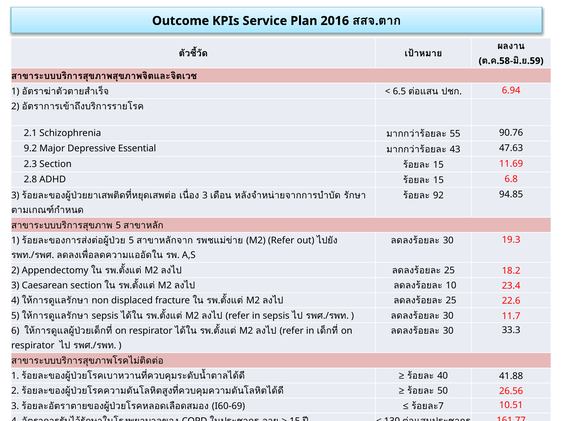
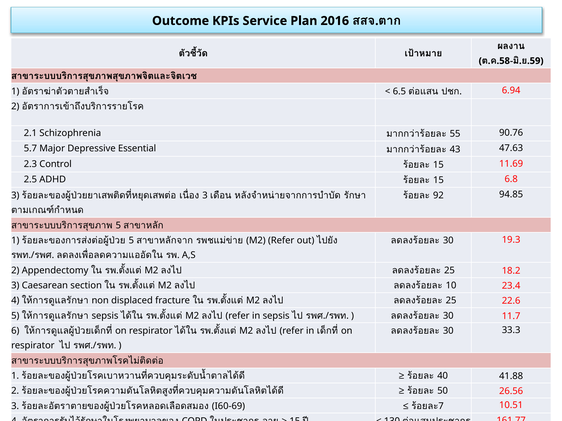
9.2: 9.2 -> 5.7
2.3 Section: Section -> Control
2.8: 2.8 -> 2.5
